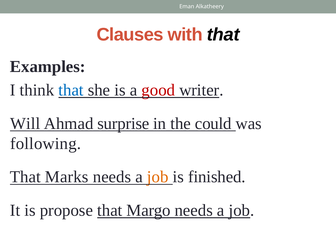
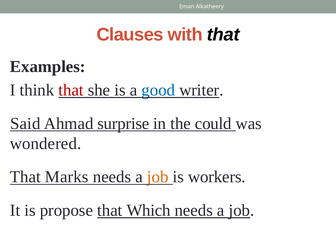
that at (71, 90) colour: blue -> red
good colour: red -> blue
Will: Will -> Said
following: following -> wondered
finished: finished -> workers
Margo: Margo -> Which
